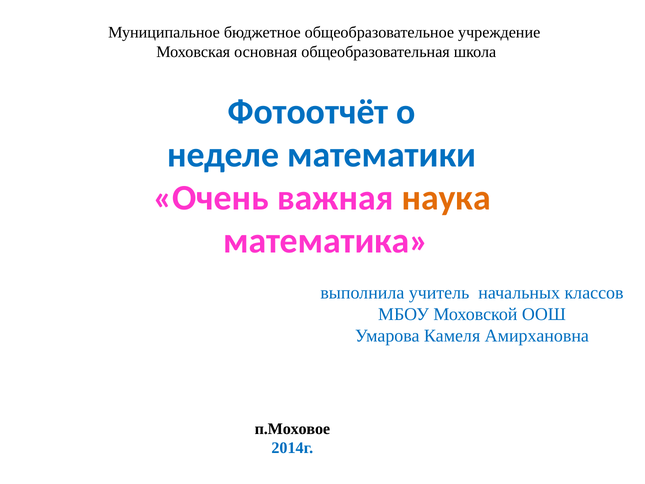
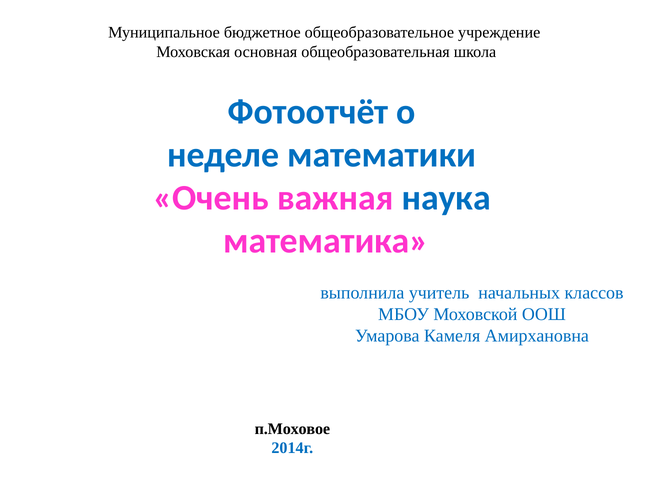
наука colour: orange -> blue
